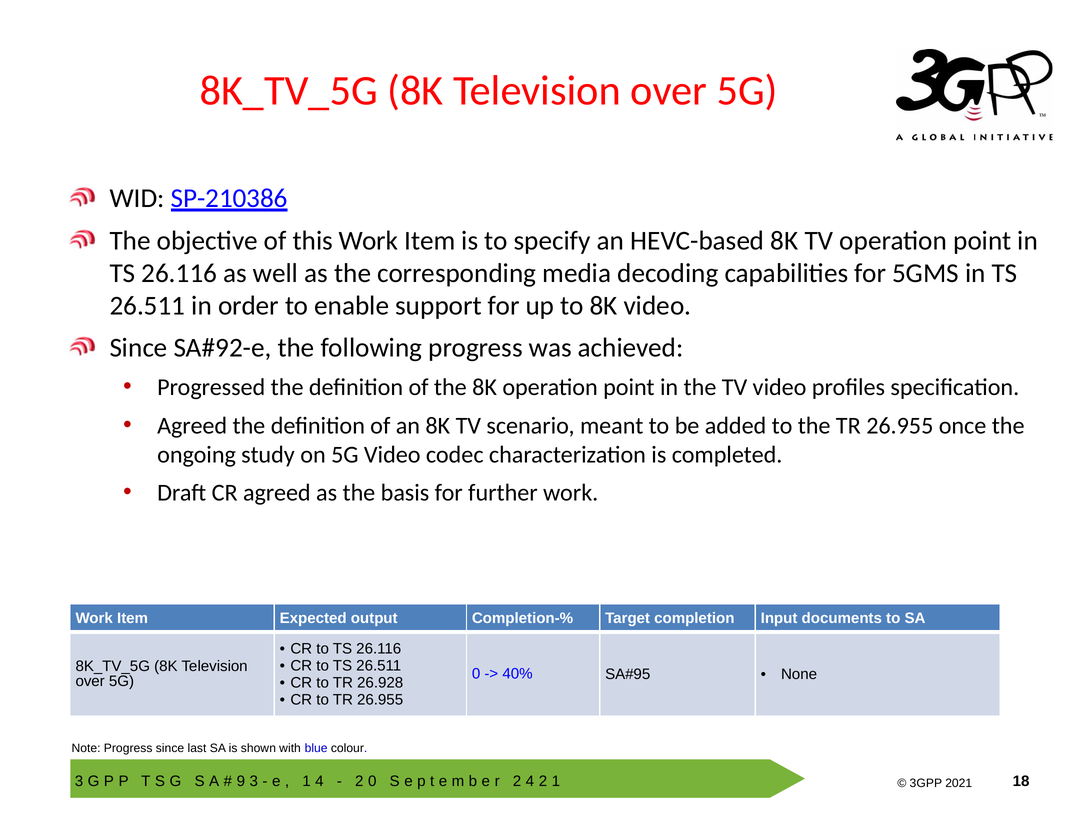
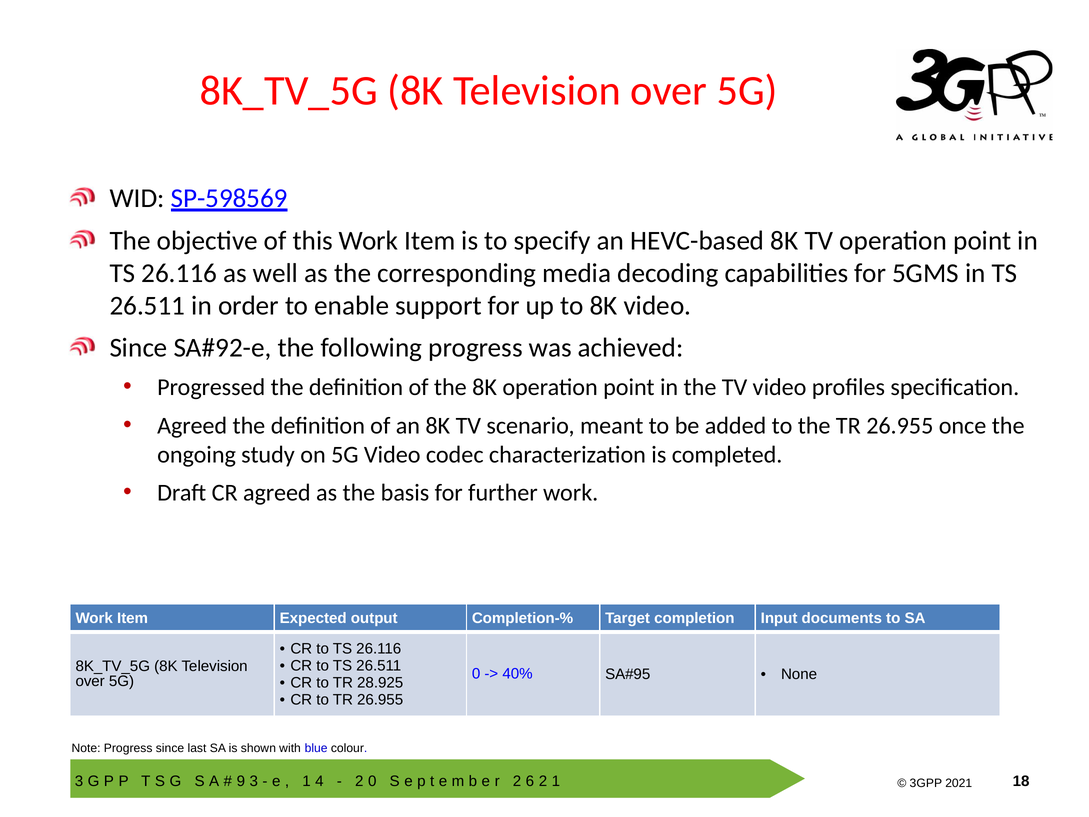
SP-210386: SP-210386 -> SP-598569
26.928: 26.928 -> 28.925
4 at (530, 781): 4 -> 6
